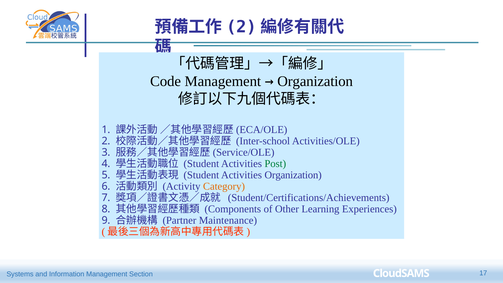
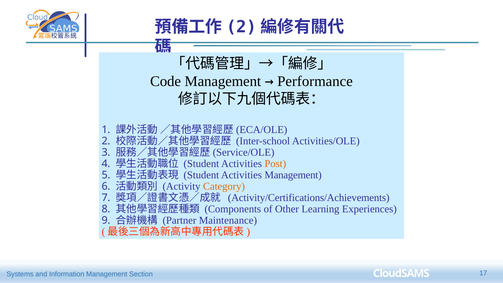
Organization at (315, 81): Organization -> Performance
Post colour: green -> orange
Activities Organization: Organization -> Management
Student/Certifications/Achievements: Student/Certifications/Achievements -> Activity/Certifications/Achievements
